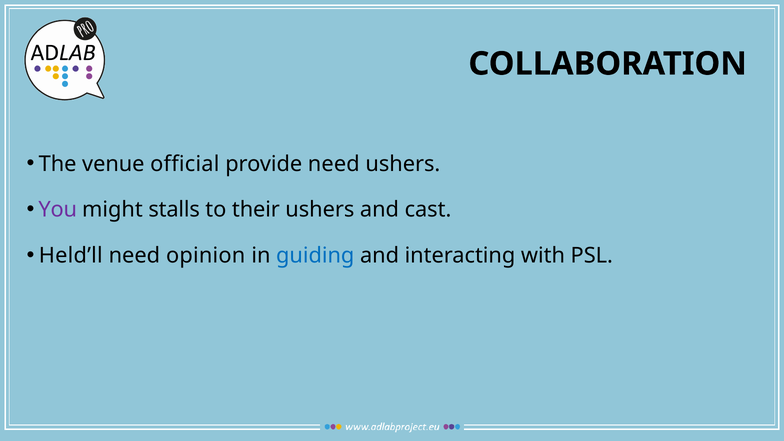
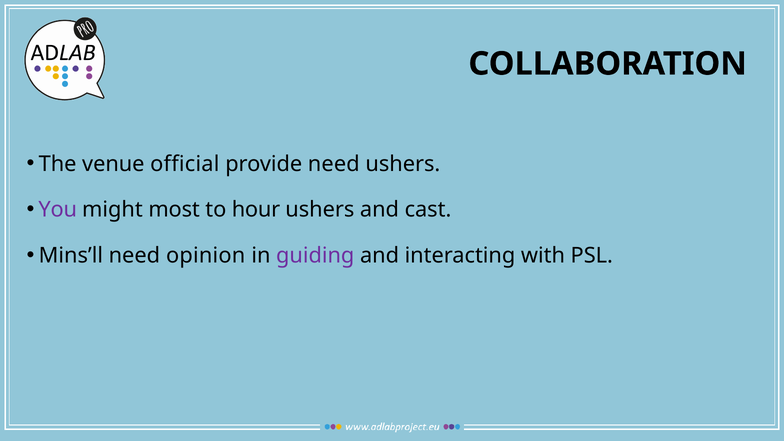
stalls: stalls -> most
their: their -> hour
Held’ll: Held’ll -> Mins’ll
guiding colour: blue -> purple
